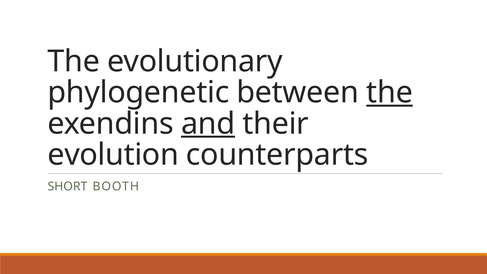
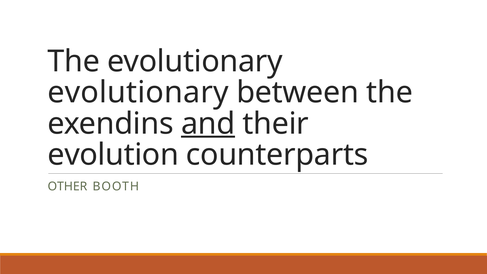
phylogenetic at (138, 93): phylogenetic -> evolutionary
the at (390, 93) underline: present -> none
SHORT: SHORT -> OTHER
